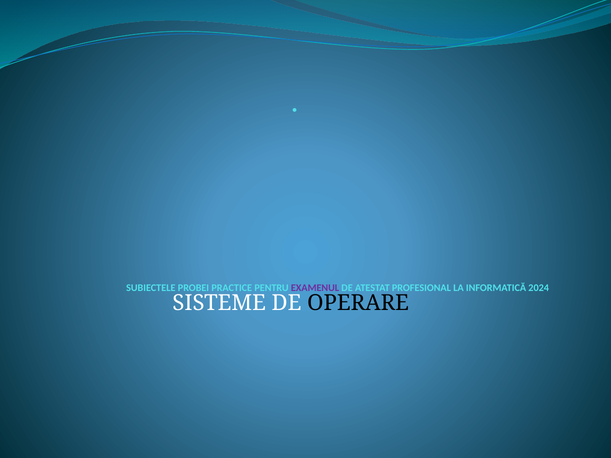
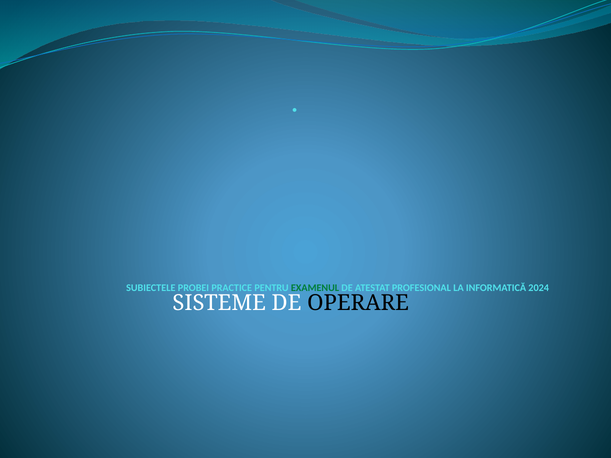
EXAMENUL colour: purple -> green
